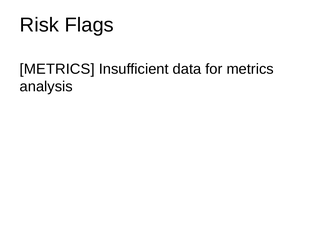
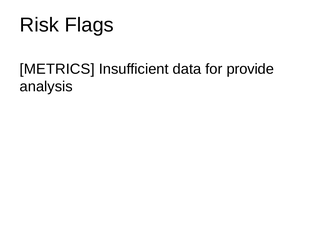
for metrics: metrics -> provide
